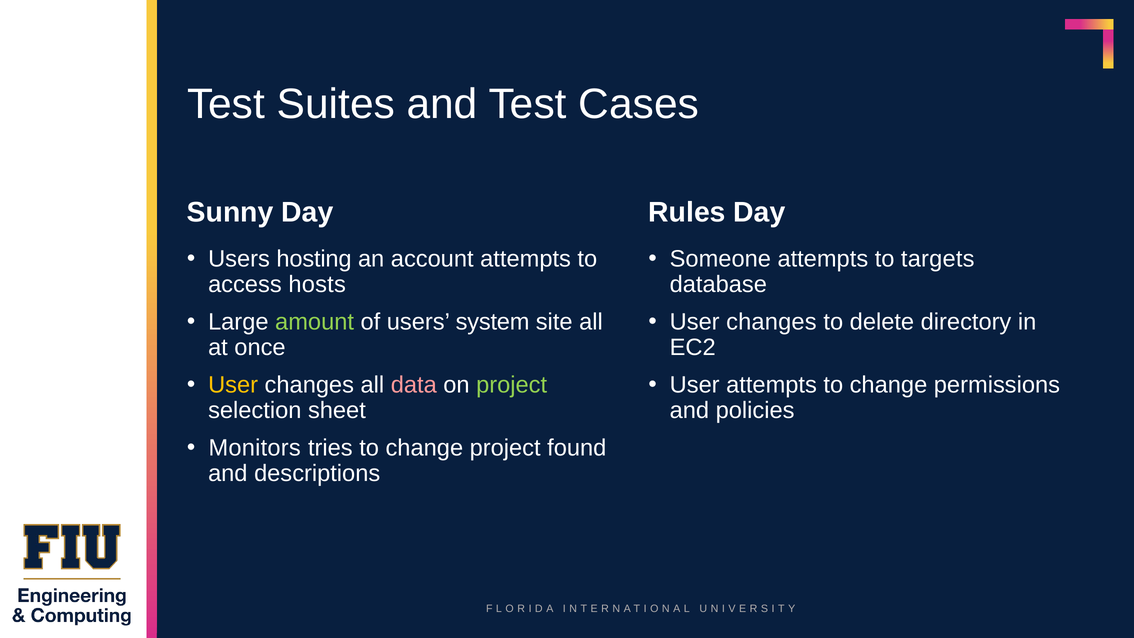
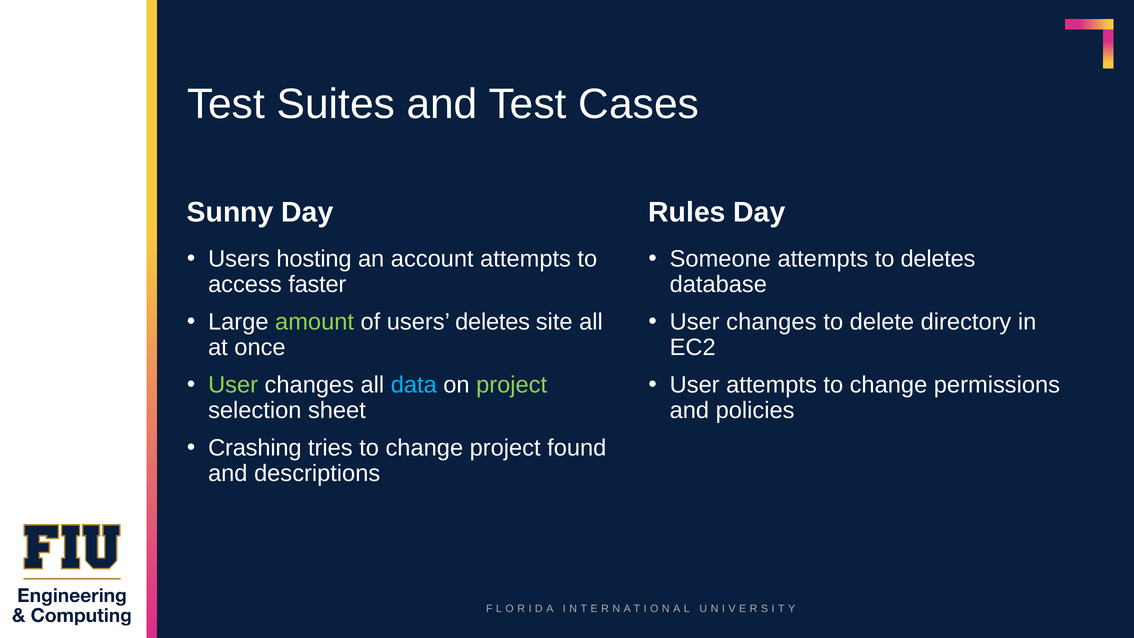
to targets: targets -> deletes
hosts: hosts -> faster
users system: system -> deletes
User at (233, 385) colour: yellow -> light green
data colour: pink -> light blue
Monitors: Monitors -> Crashing
